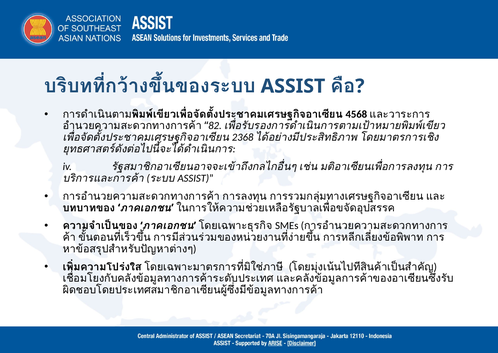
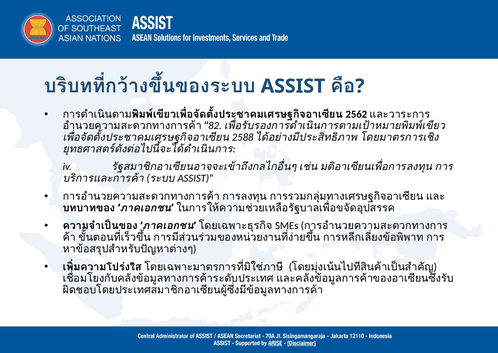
4568: 4568 -> 2562
2368: 2368 -> 2588
